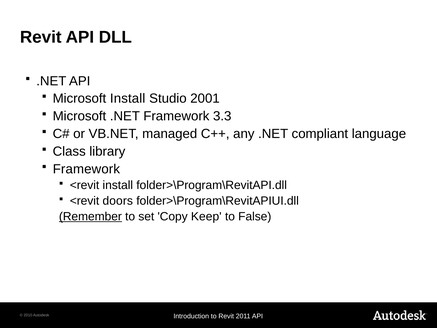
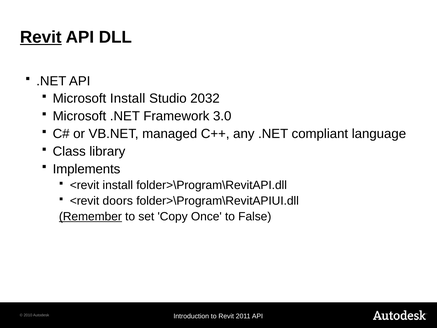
Revit at (41, 37) underline: none -> present
2001: 2001 -> 2032
3.3: 3.3 -> 3.0
Framework at (86, 169): Framework -> Implements
Keep: Keep -> Once
